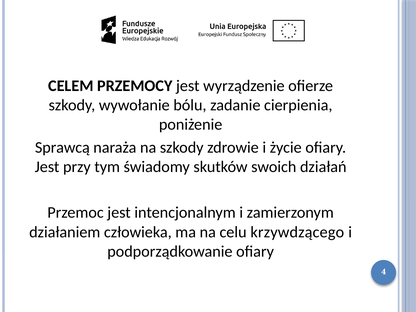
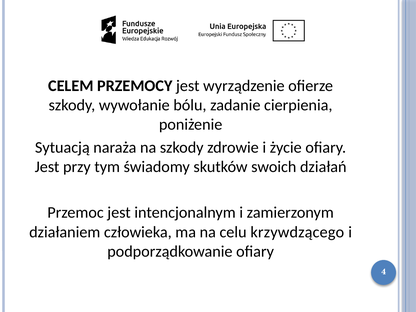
Sprawcą: Sprawcą -> Sytuacją
